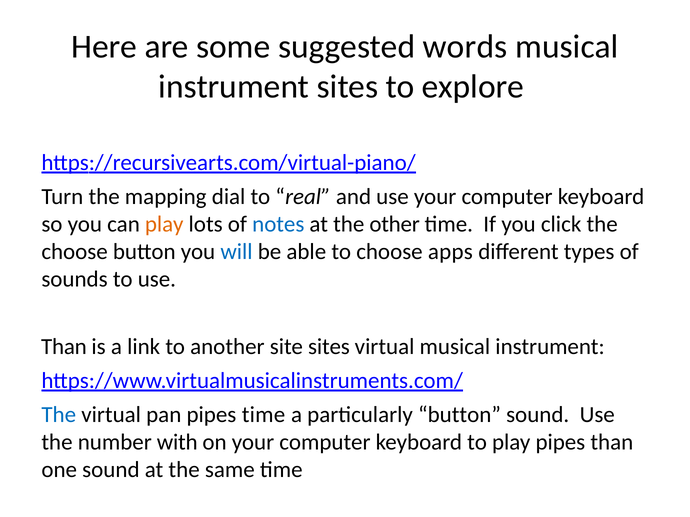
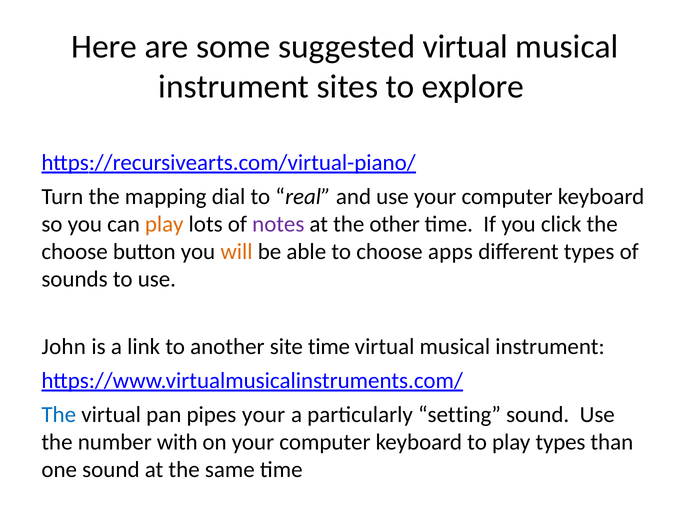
suggested words: words -> virtual
notes colour: blue -> purple
will colour: blue -> orange
Than at (64, 347): Than -> John
site sites: sites -> time
pipes time: time -> your
particularly button: button -> setting
play pipes: pipes -> types
